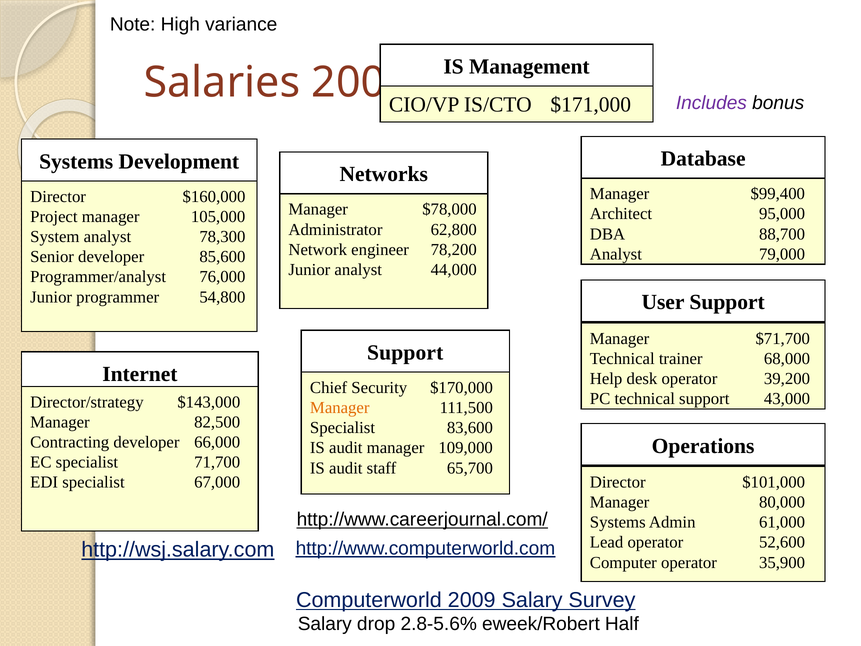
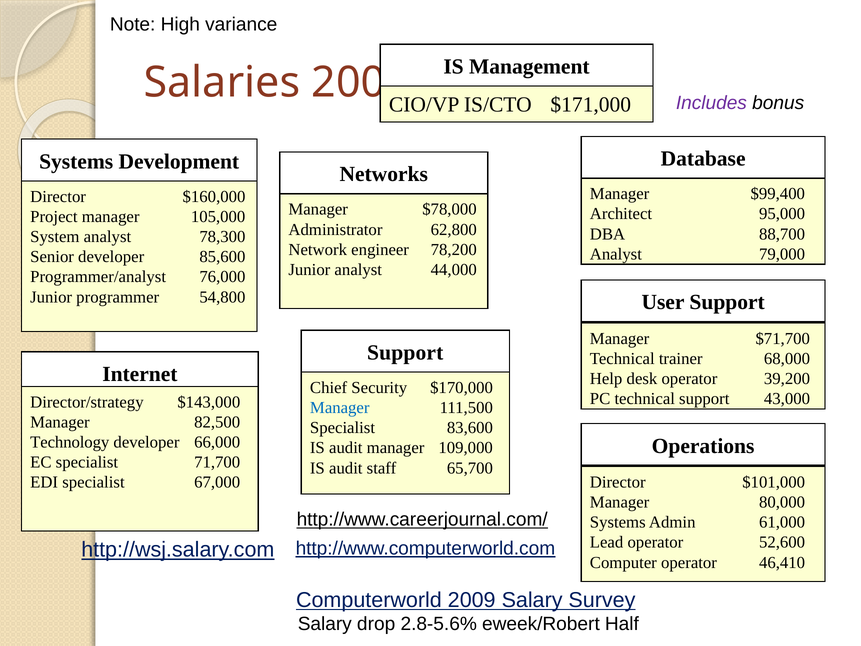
Manager at (340, 408) colour: orange -> blue
Contracting: Contracting -> Technology
35,900: 35,900 -> 46,410
